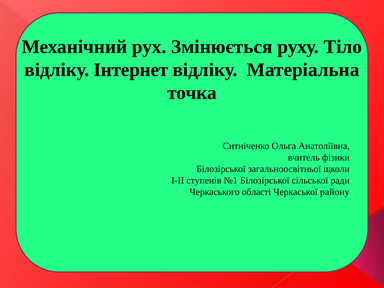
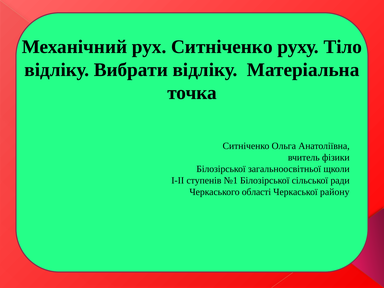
рух Змінюється: Змінюється -> Ситніченко
Інтернет: Інтернет -> Вибрати
